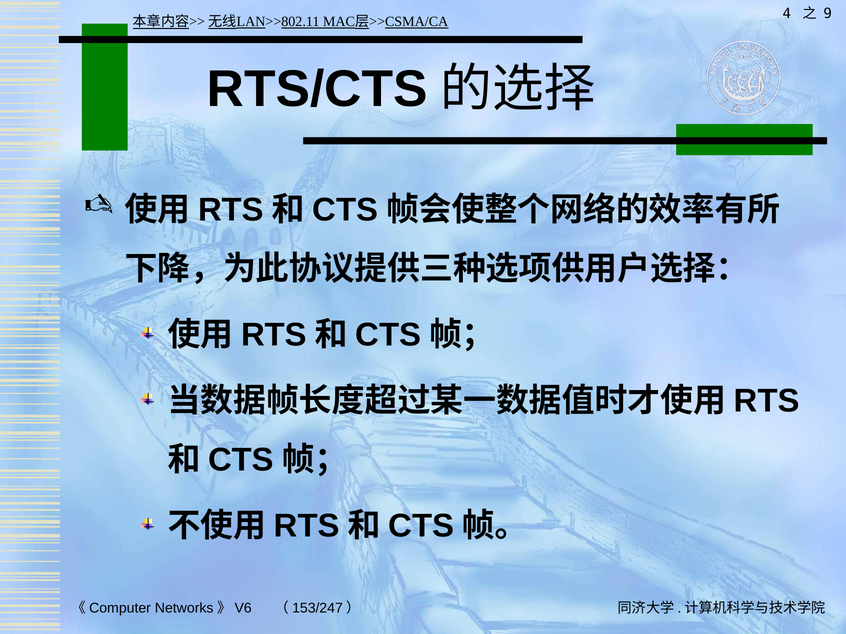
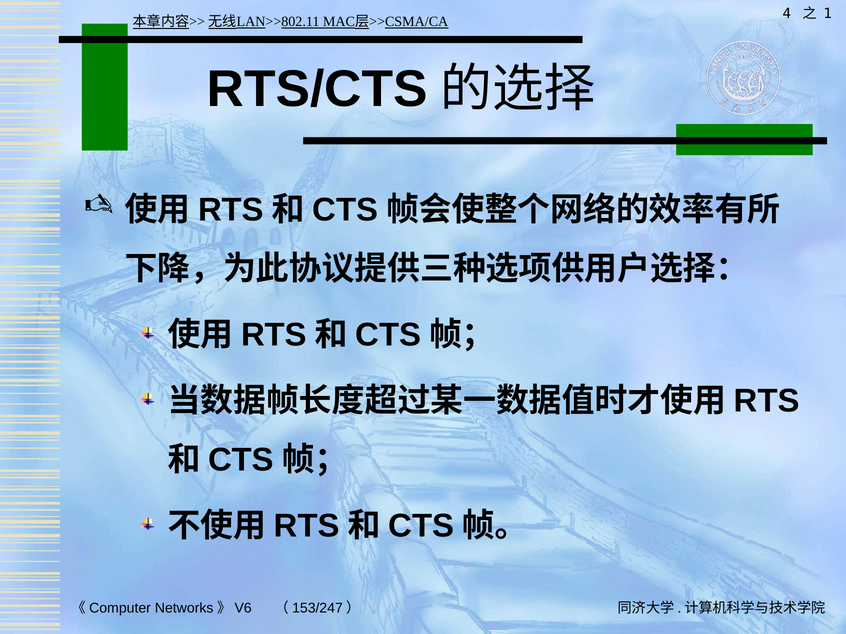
9: 9 -> 1
